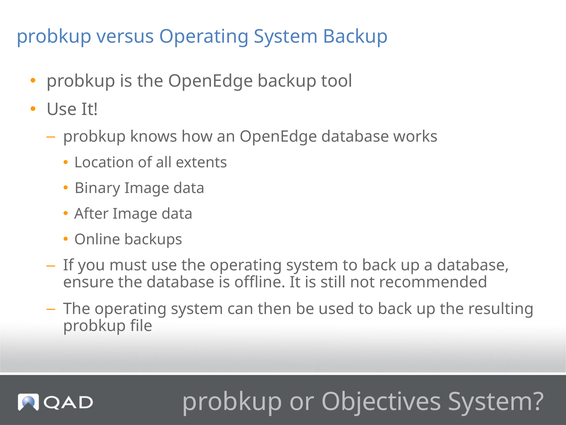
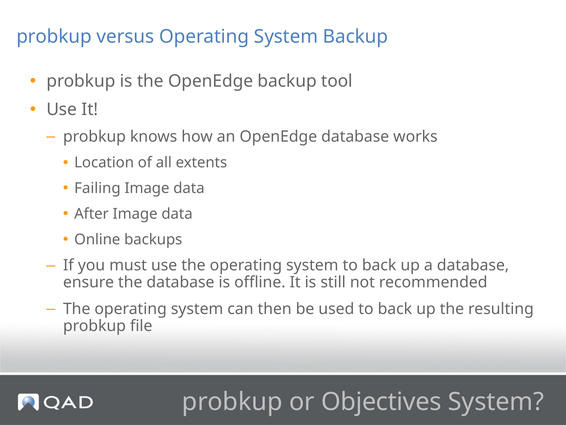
Binary: Binary -> Failing
